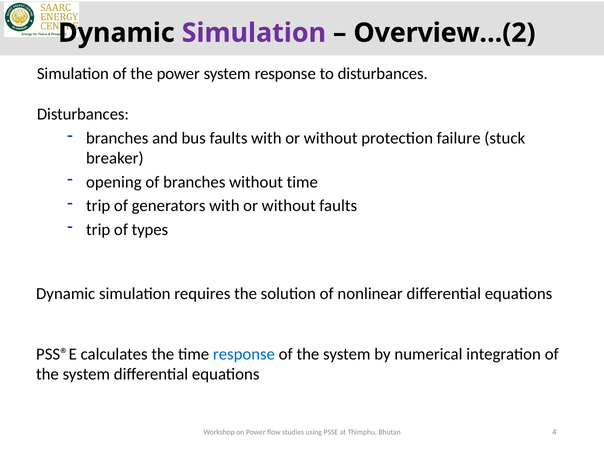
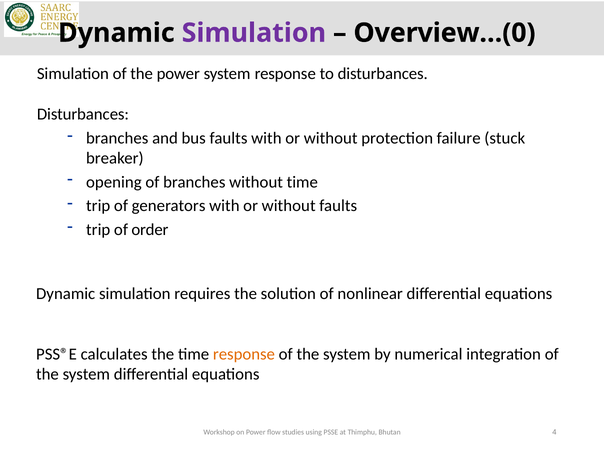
Overview…(2: Overview…(2 -> Overview…(0
types: types -> order
response at (244, 354) colour: blue -> orange
